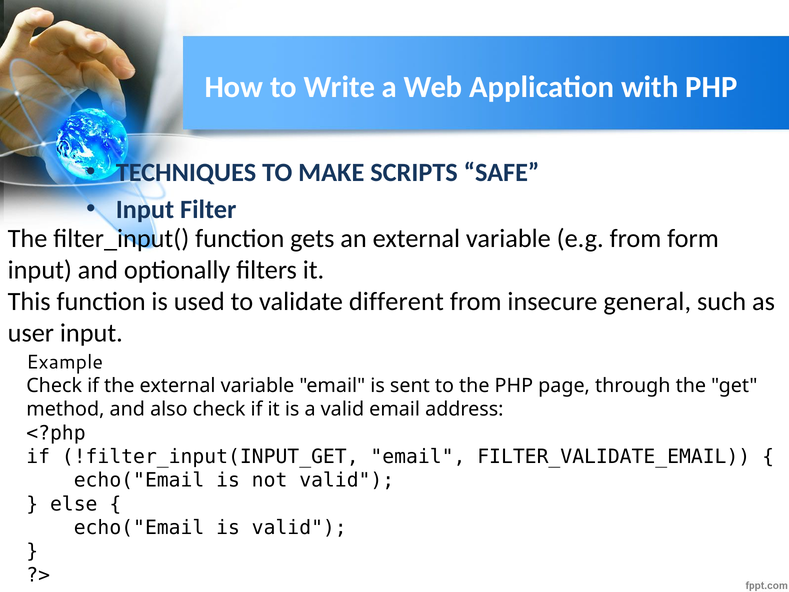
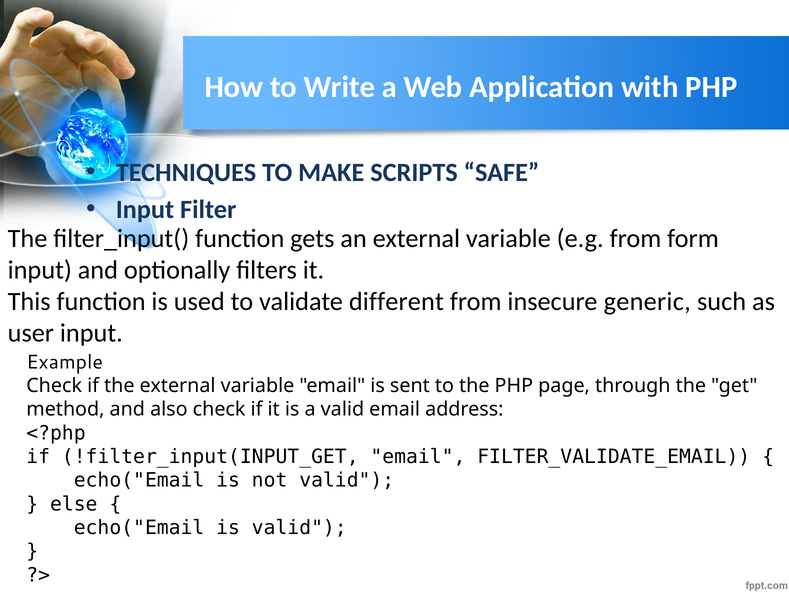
general: general -> generic
